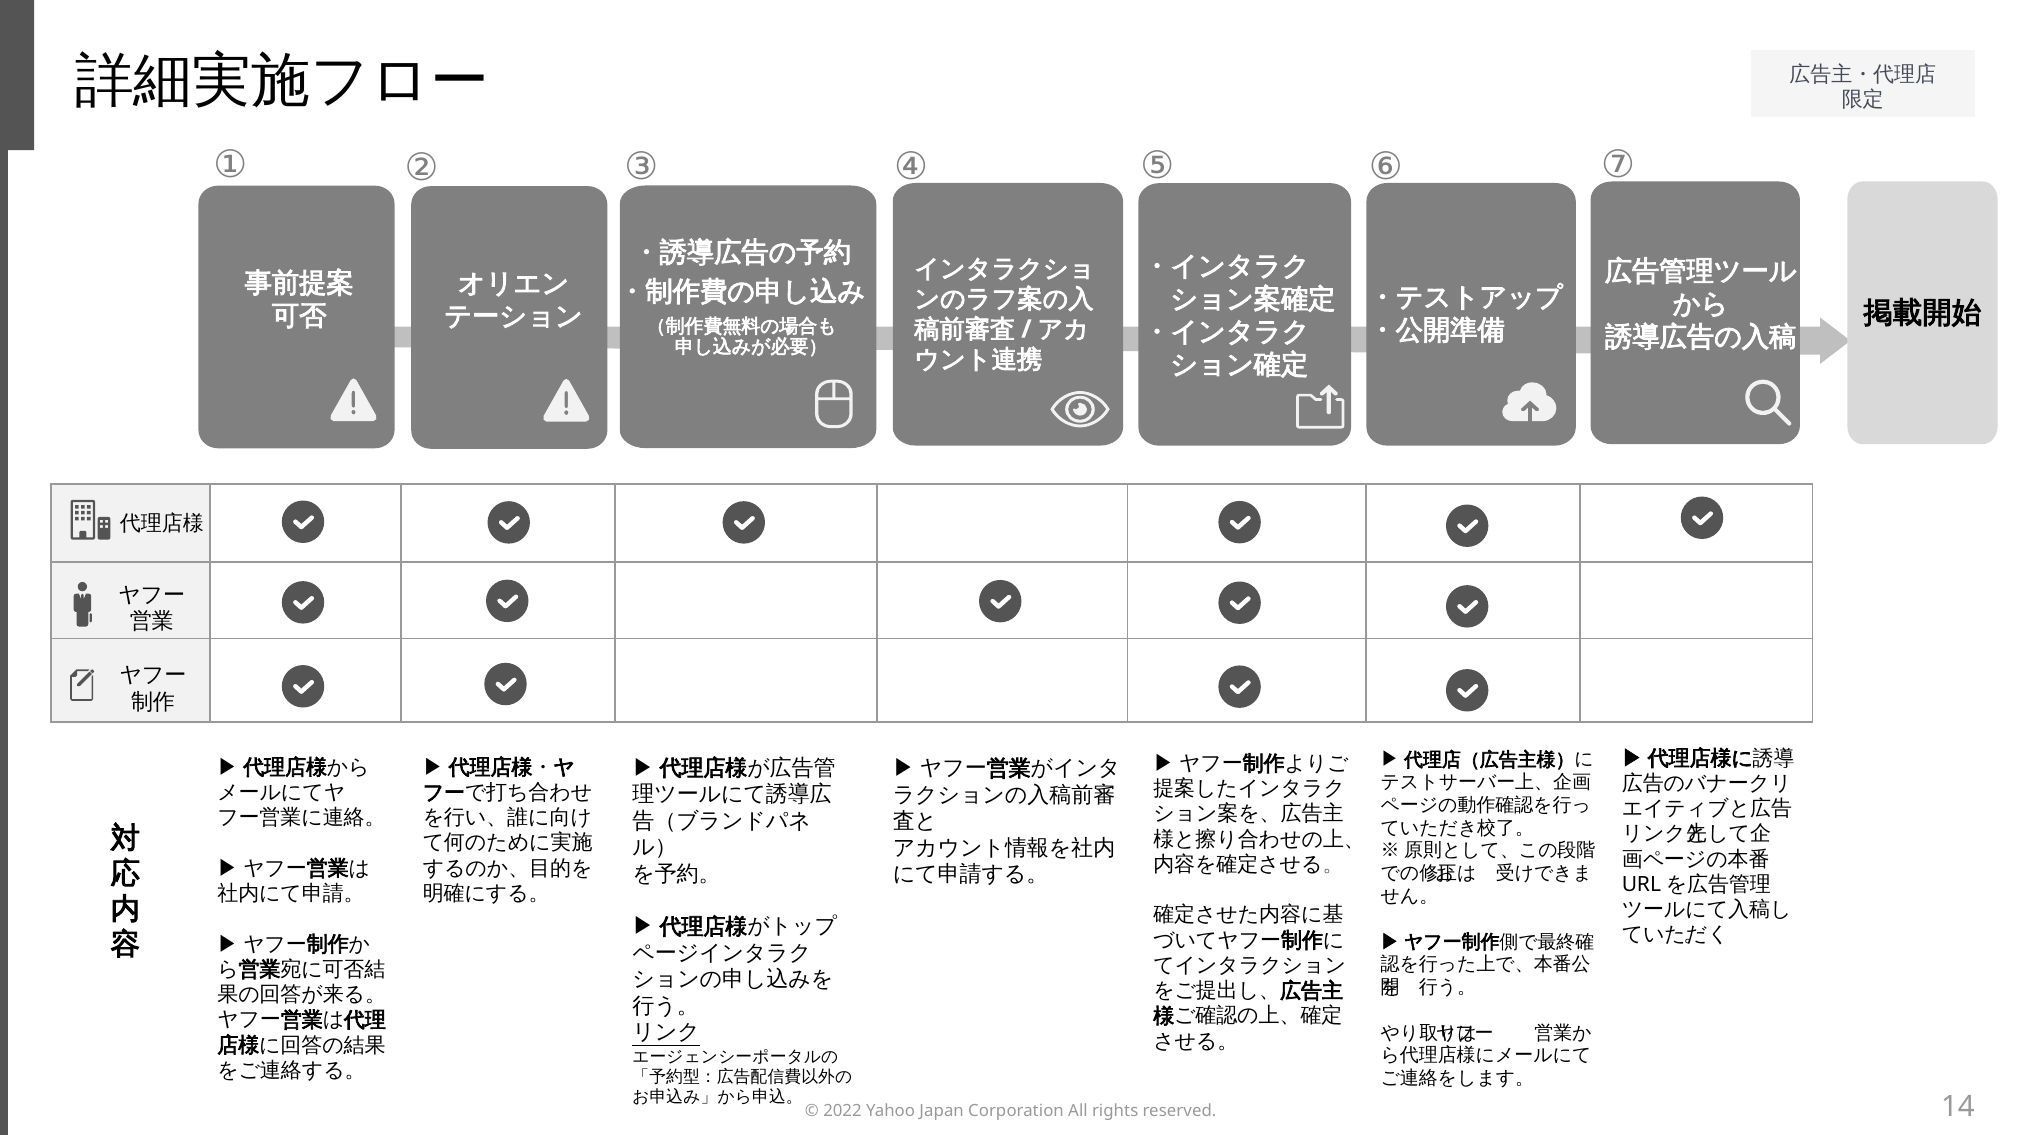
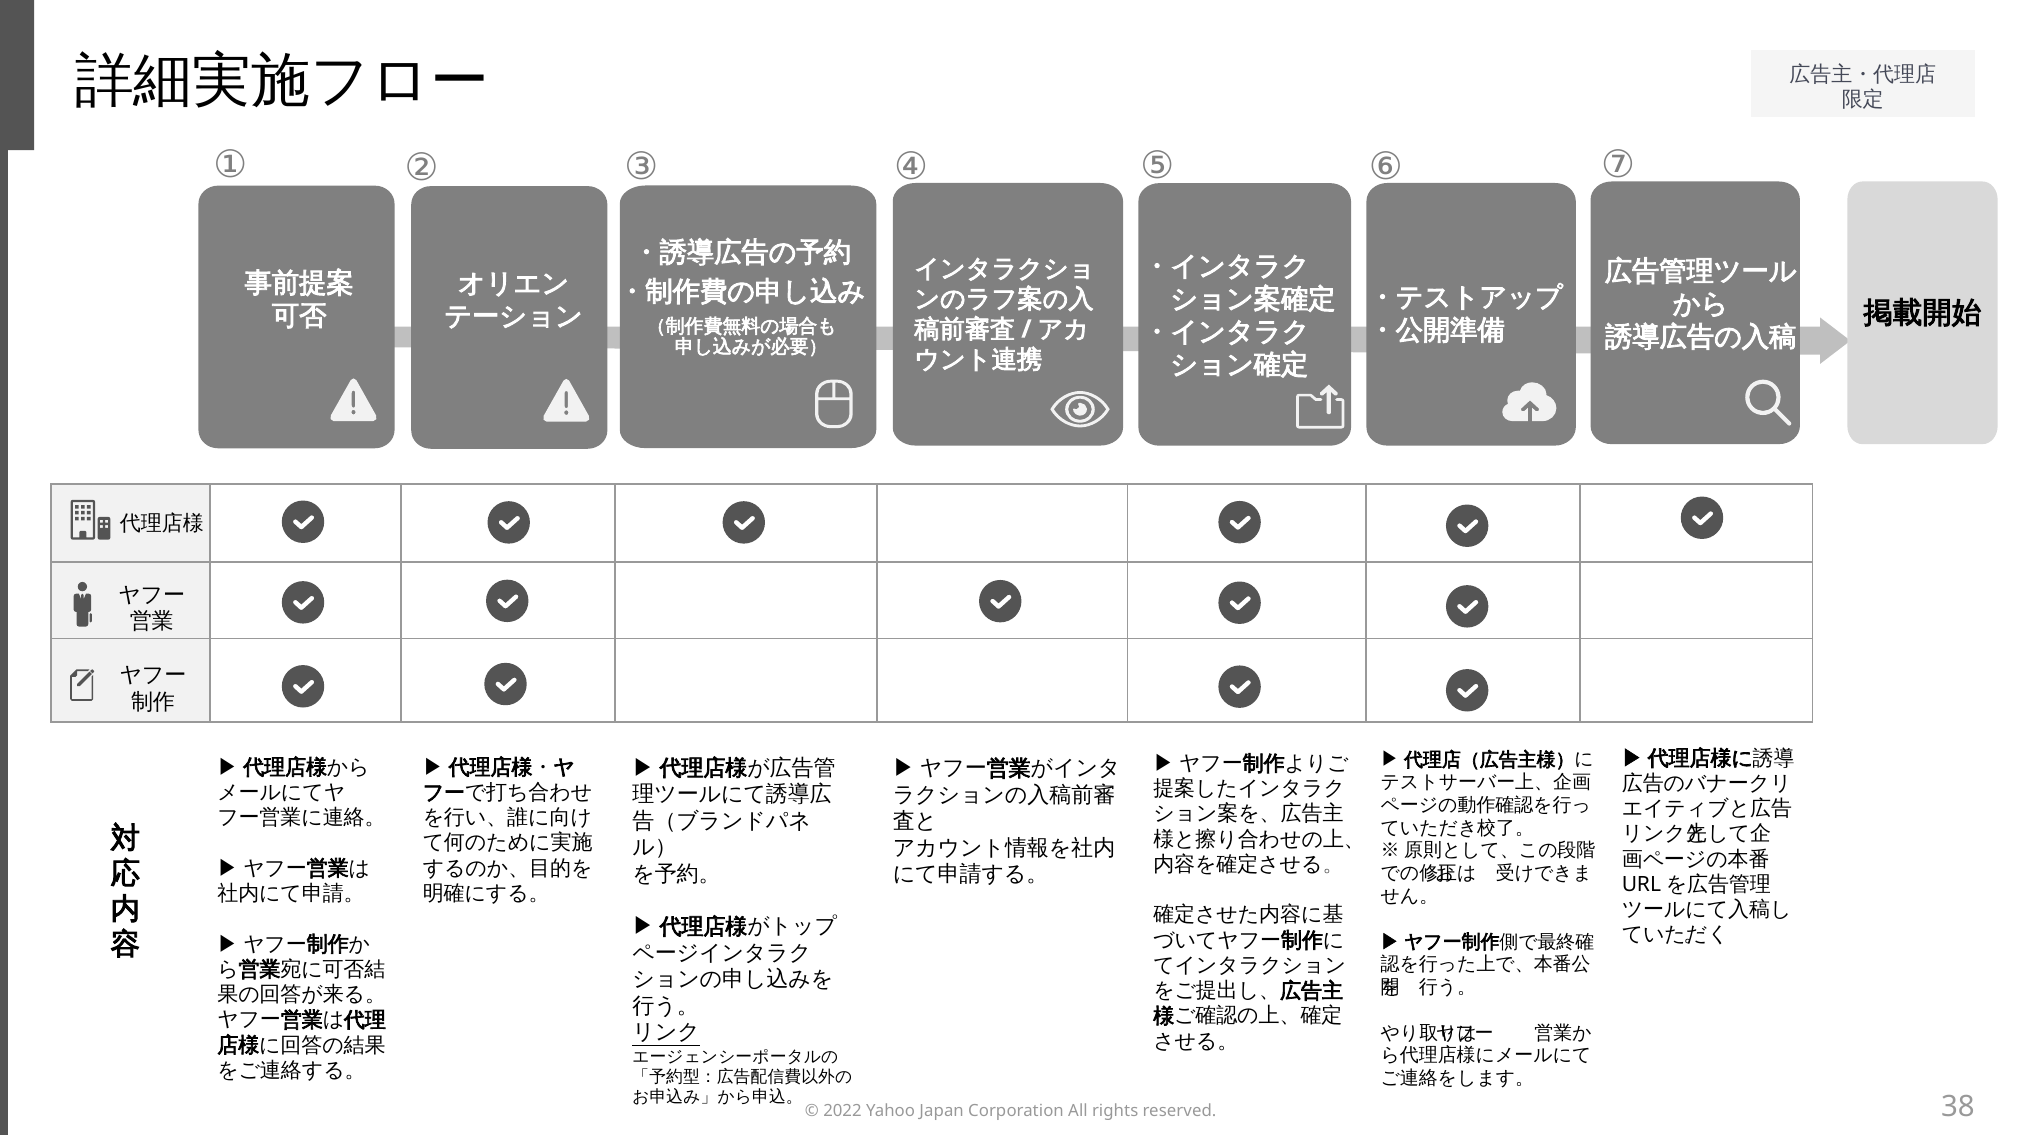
14: 14 -> 38
